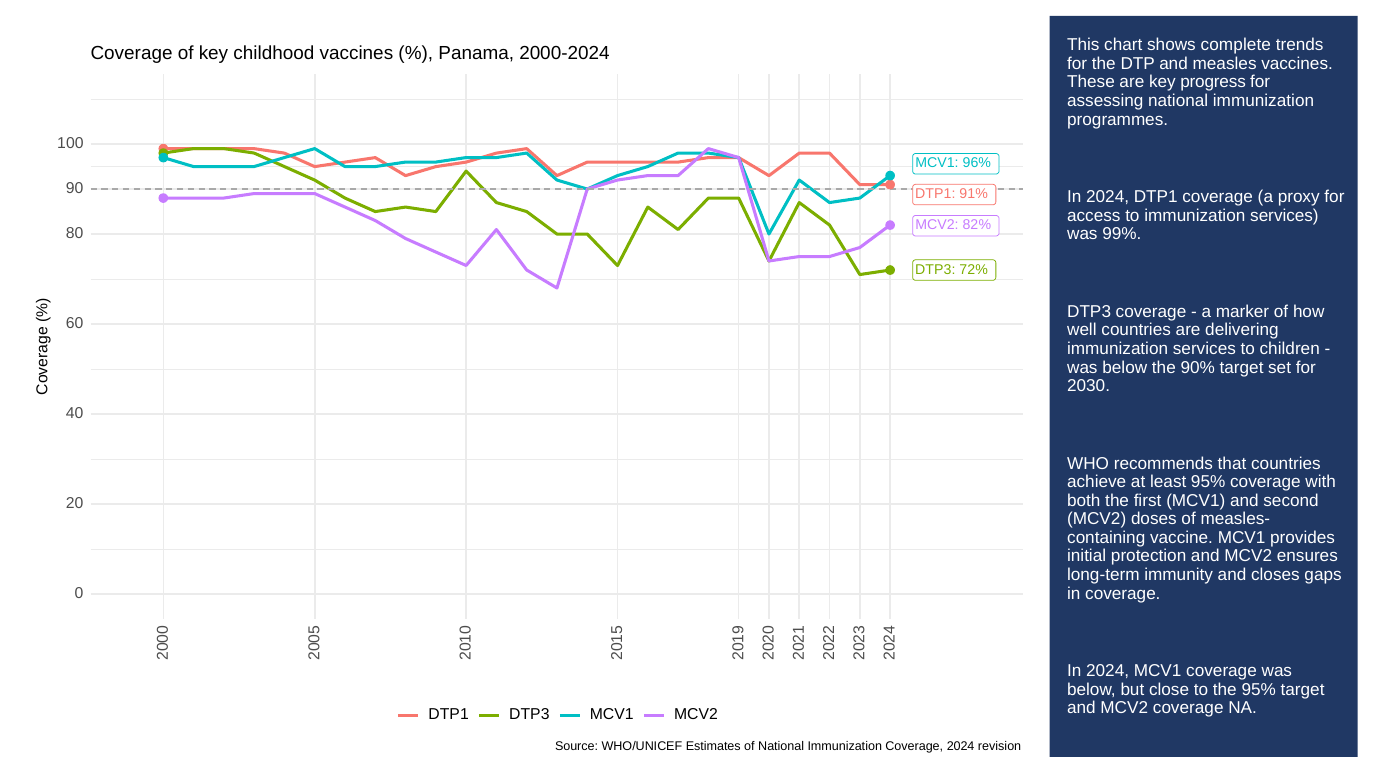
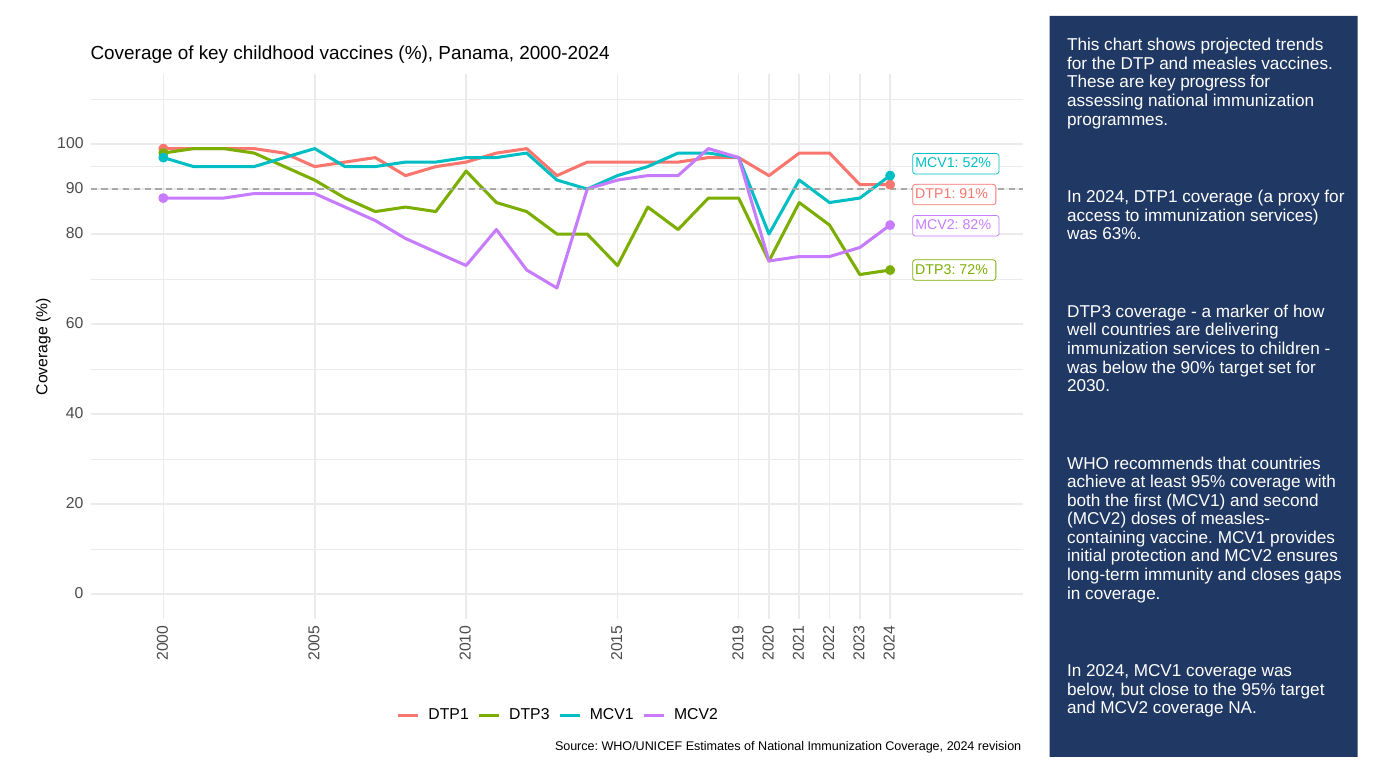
complete: complete -> projected
96%: 96% -> 52%
99%: 99% -> 63%
